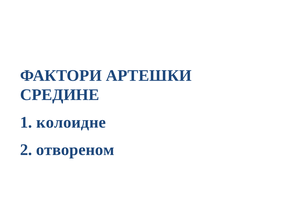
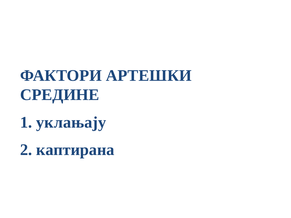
колоидне: колоидне -> уклањају
отвореном: отвореном -> каптирана
